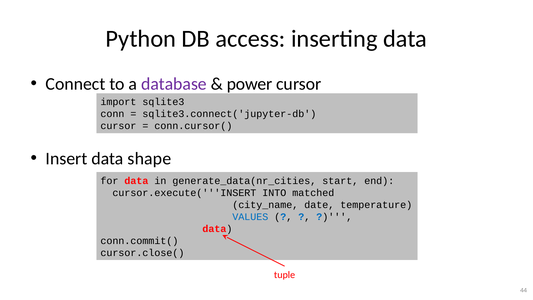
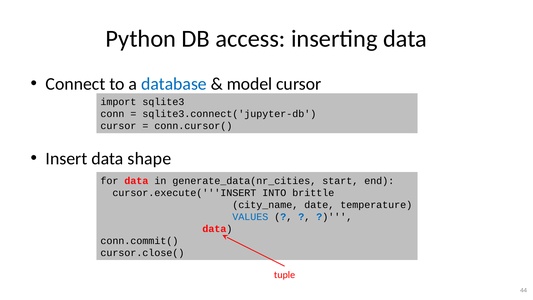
database colour: purple -> blue
power: power -> model
matched: matched -> brittle
